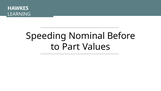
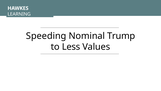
Before: Before -> Trump
Part: Part -> Less
